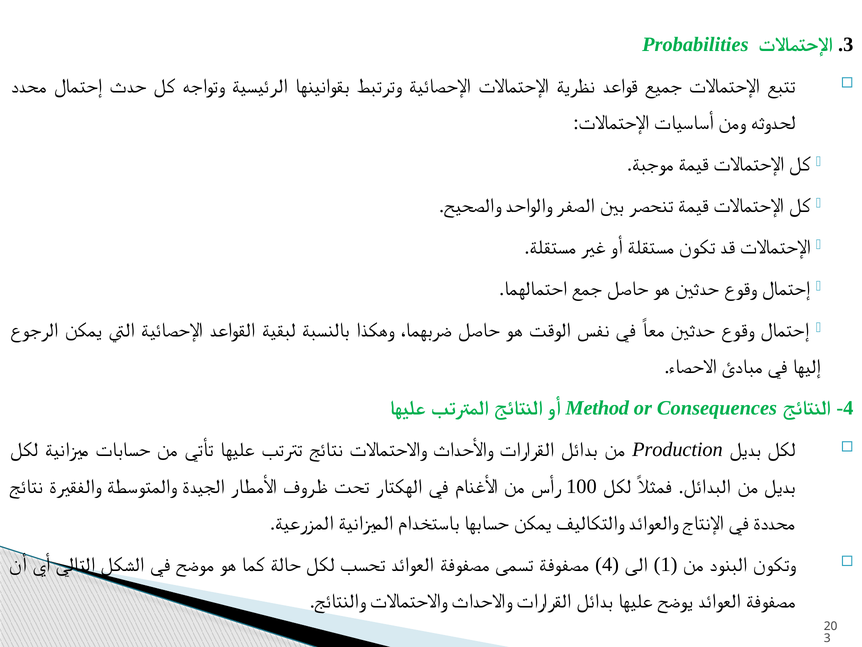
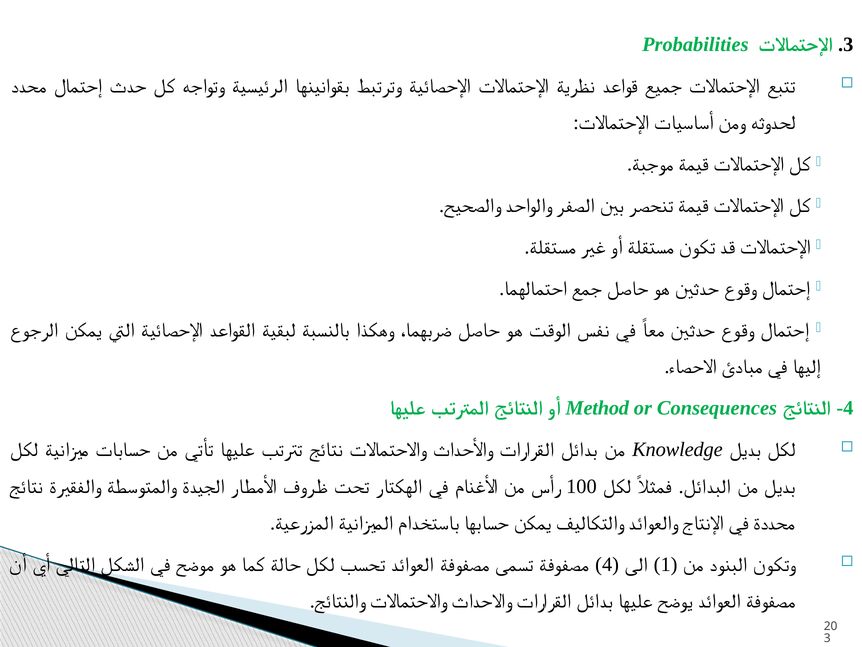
Production: Production -> Knowledge
